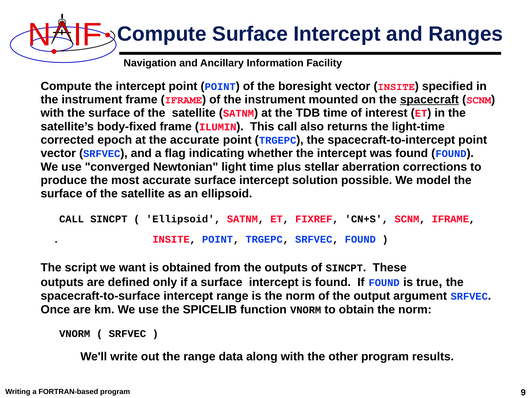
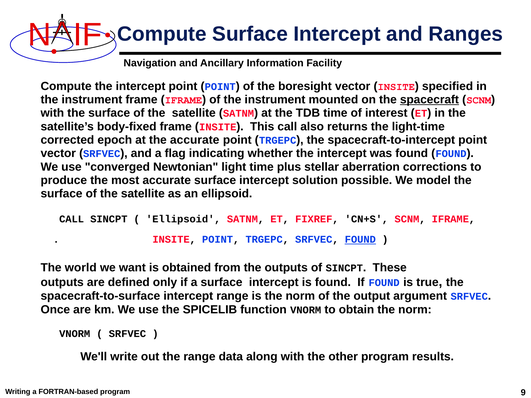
ILUMIN at (218, 127): ILUMIN -> INSITE
FOUND at (360, 240) underline: none -> present
script: script -> world
